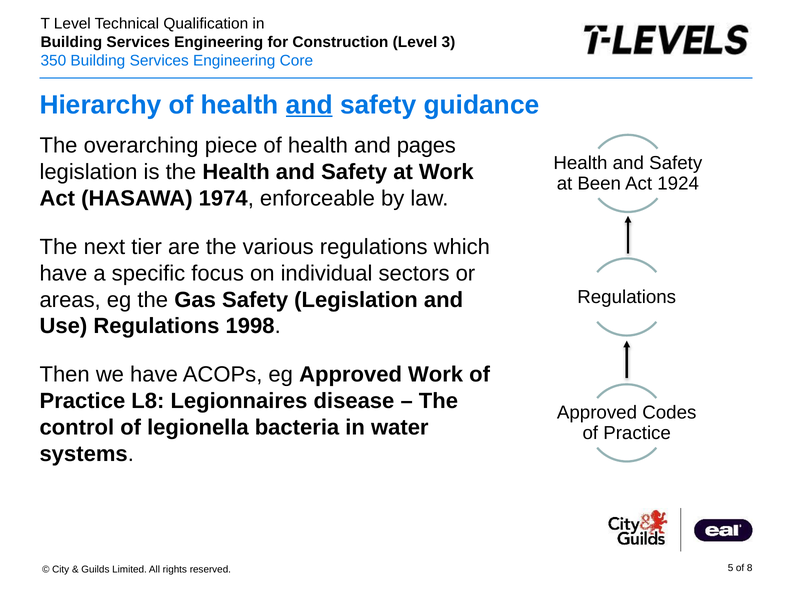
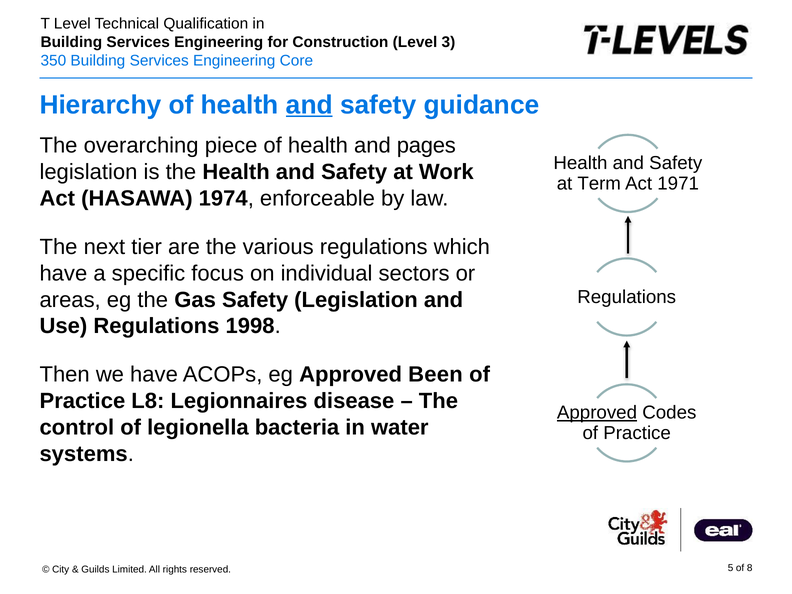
Been: Been -> Term
1924: 1924 -> 1971
Approved Work: Work -> Been
Approved at (597, 413) underline: none -> present
